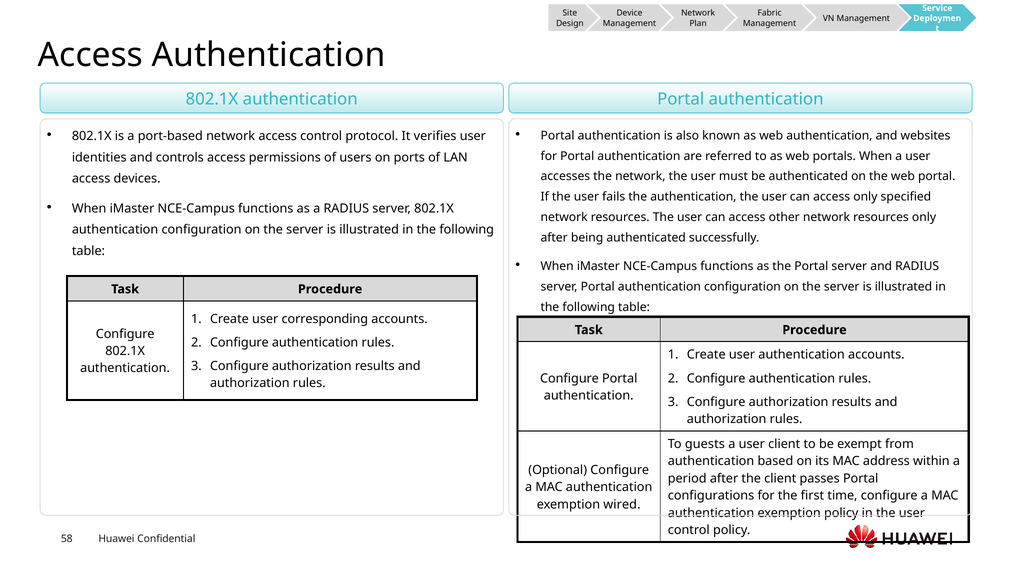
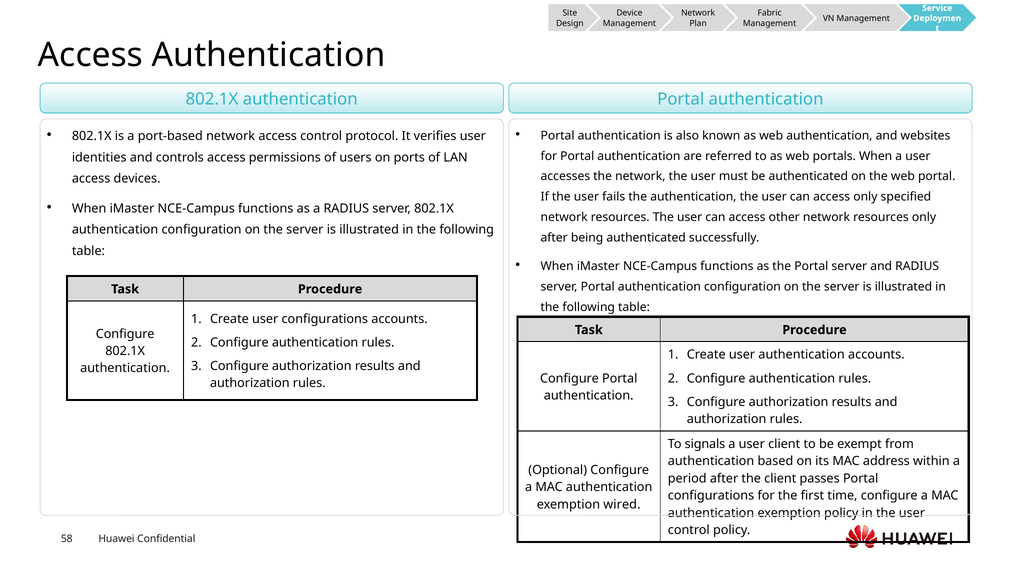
user corresponding: corresponding -> configurations
guests: guests -> signals
